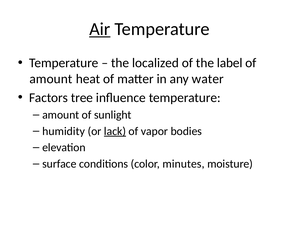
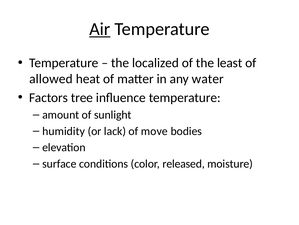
label: label -> least
amount at (51, 79): amount -> allowed
lack underline: present -> none
vapor: vapor -> move
minutes: minutes -> released
